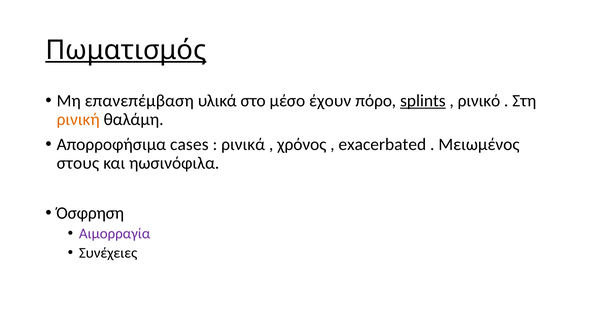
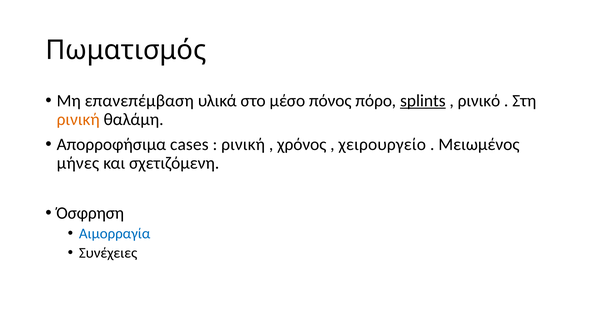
Πωματισμός underline: present -> none
έχουν: έχουν -> πόνος
ρινικά at (243, 145): ρινικά -> ρινική
exacerbated: exacerbated -> χειρουργείο
στους: στους -> μήνες
ηωσινόφιλα: ηωσινόφιλα -> σχετιζόμενη
Αιμορραγία colour: purple -> blue
